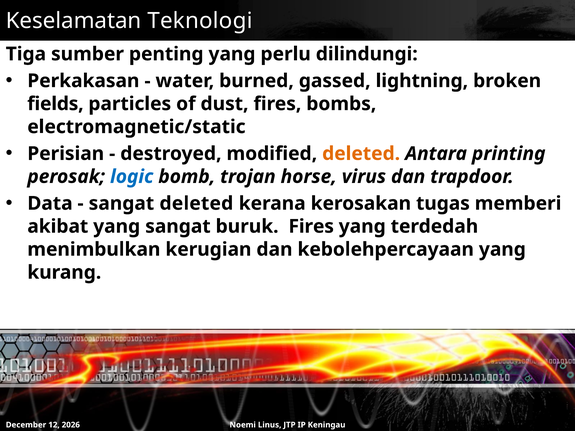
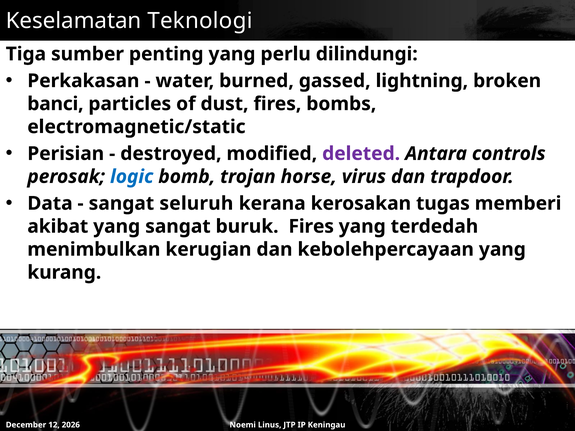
fields: fields -> banci
deleted at (361, 154) colour: orange -> purple
printing: printing -> controls
sangat deleted: deleted -> seluruh
